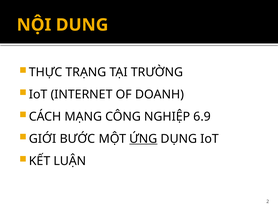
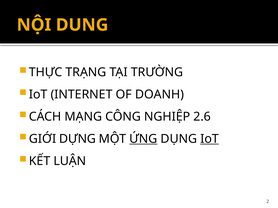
6.9: 6.9 -> 2.6
BƯỚC: BƯỚC -> DỰNG
IoT at (210, 139) underline: none -> present
